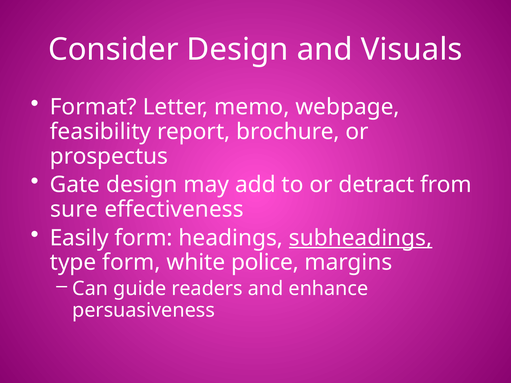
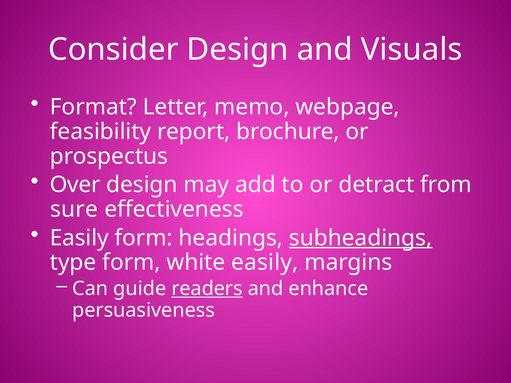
Gate: Gate -> Over
white police: police -> easily
readers underline: none -> present
